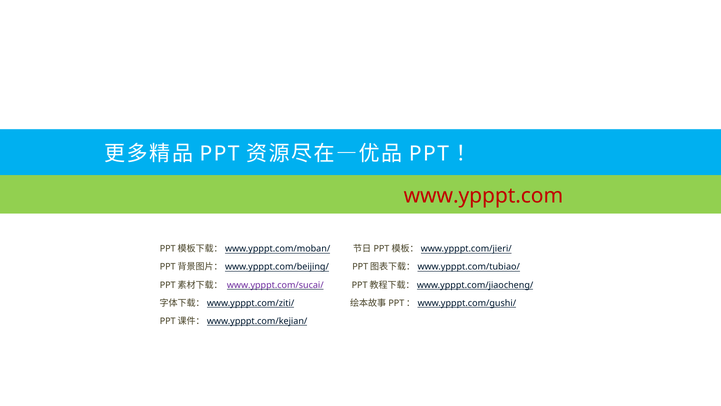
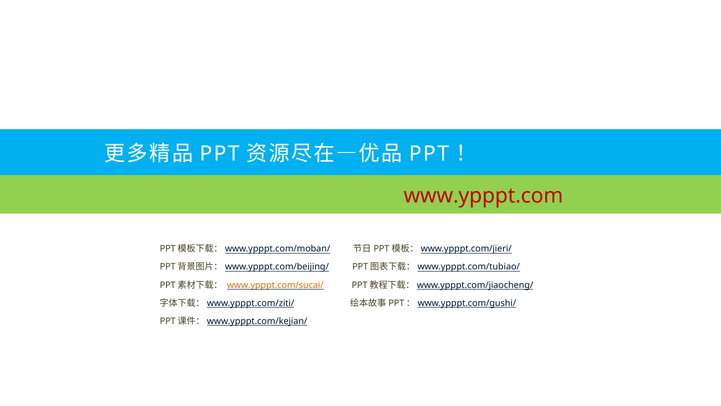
www.ypppt.com/sucai/ colour: purple -> orange
